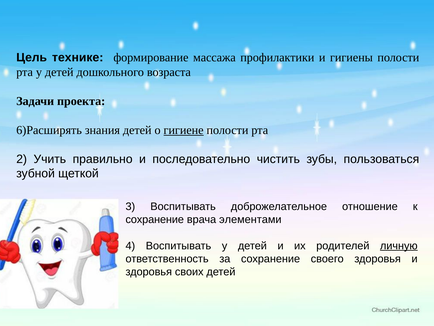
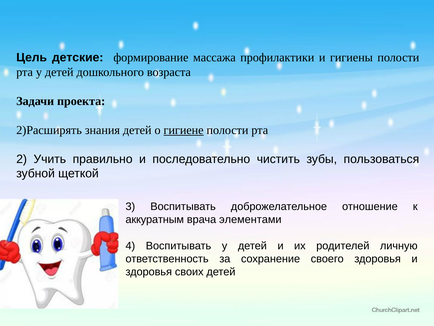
технике: технике -> детские
6)Расширять: 6)Расширять -> 2)Расширять
сохранение at (155, 219): сохранение -> аккуратным
личную underline: present -> none
